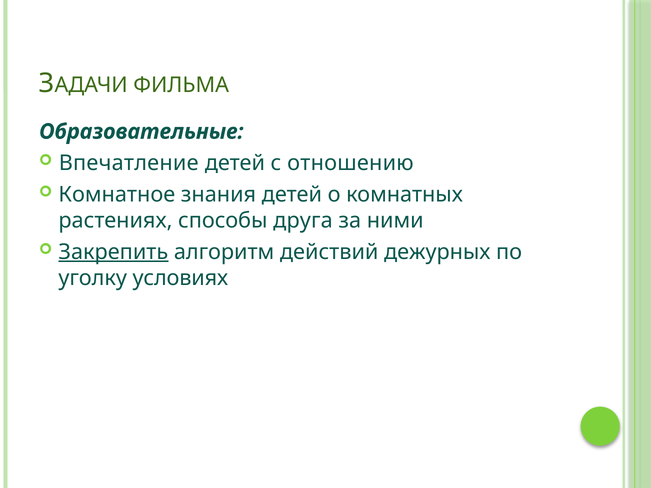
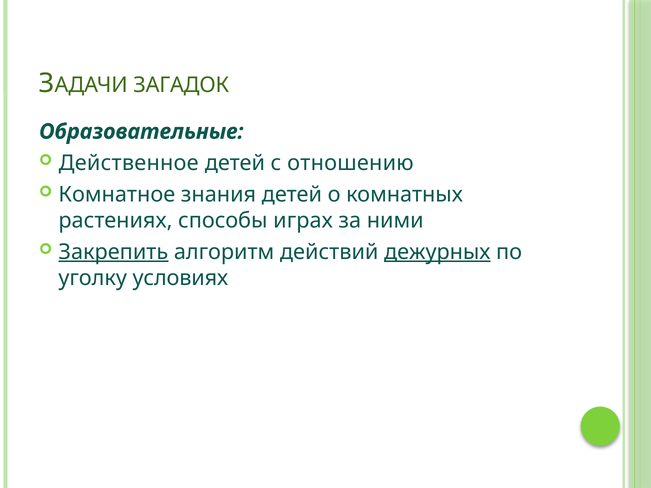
ФИЛЬМА: ФИЛЬМА -> ЗАГАДОК
Впечатление: Впечатление -> Действенное
друга: друга -> играх
дежурных underline: none -> present
